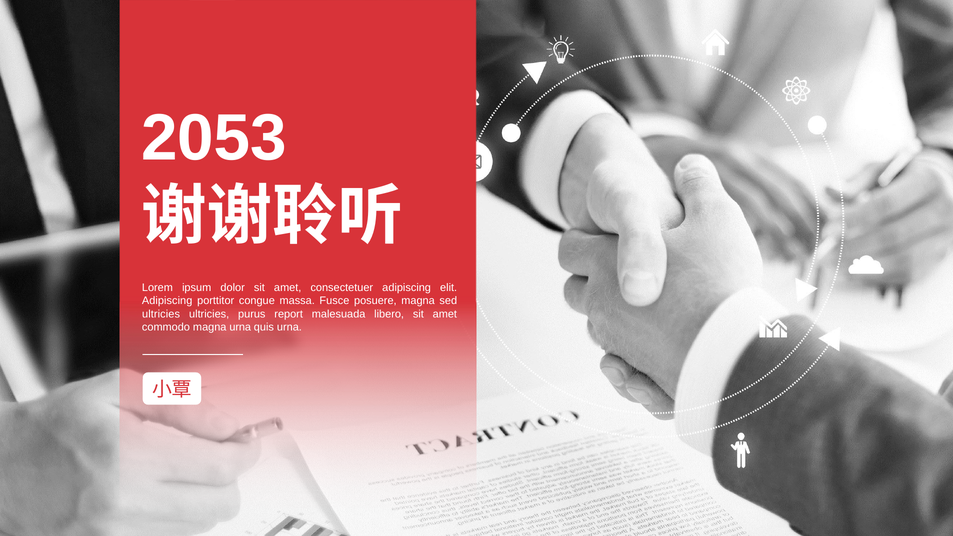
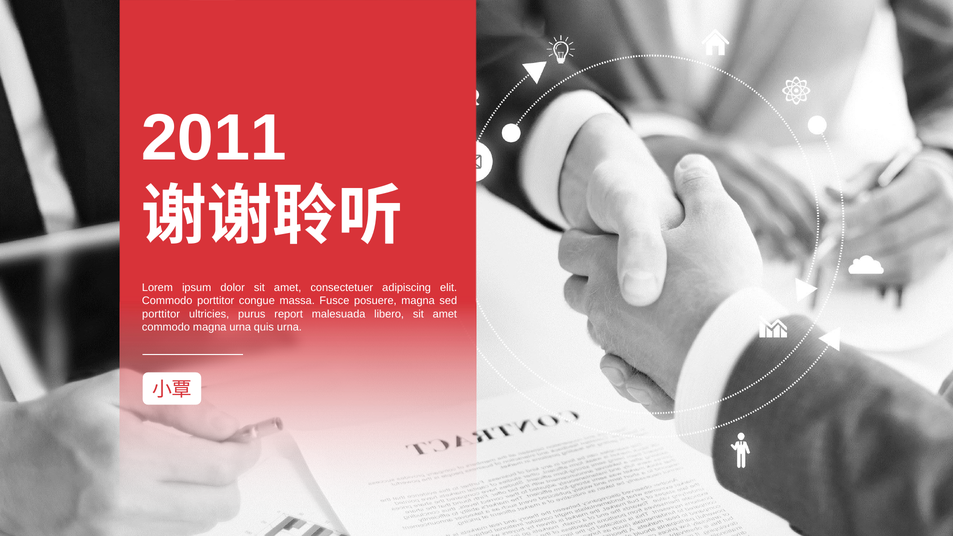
2053: 2053 -> 2011
Adipiscing at (167, 301): Adipiscing -> Commodo
ultricies at (161, 314): ultricies -> porttitor
